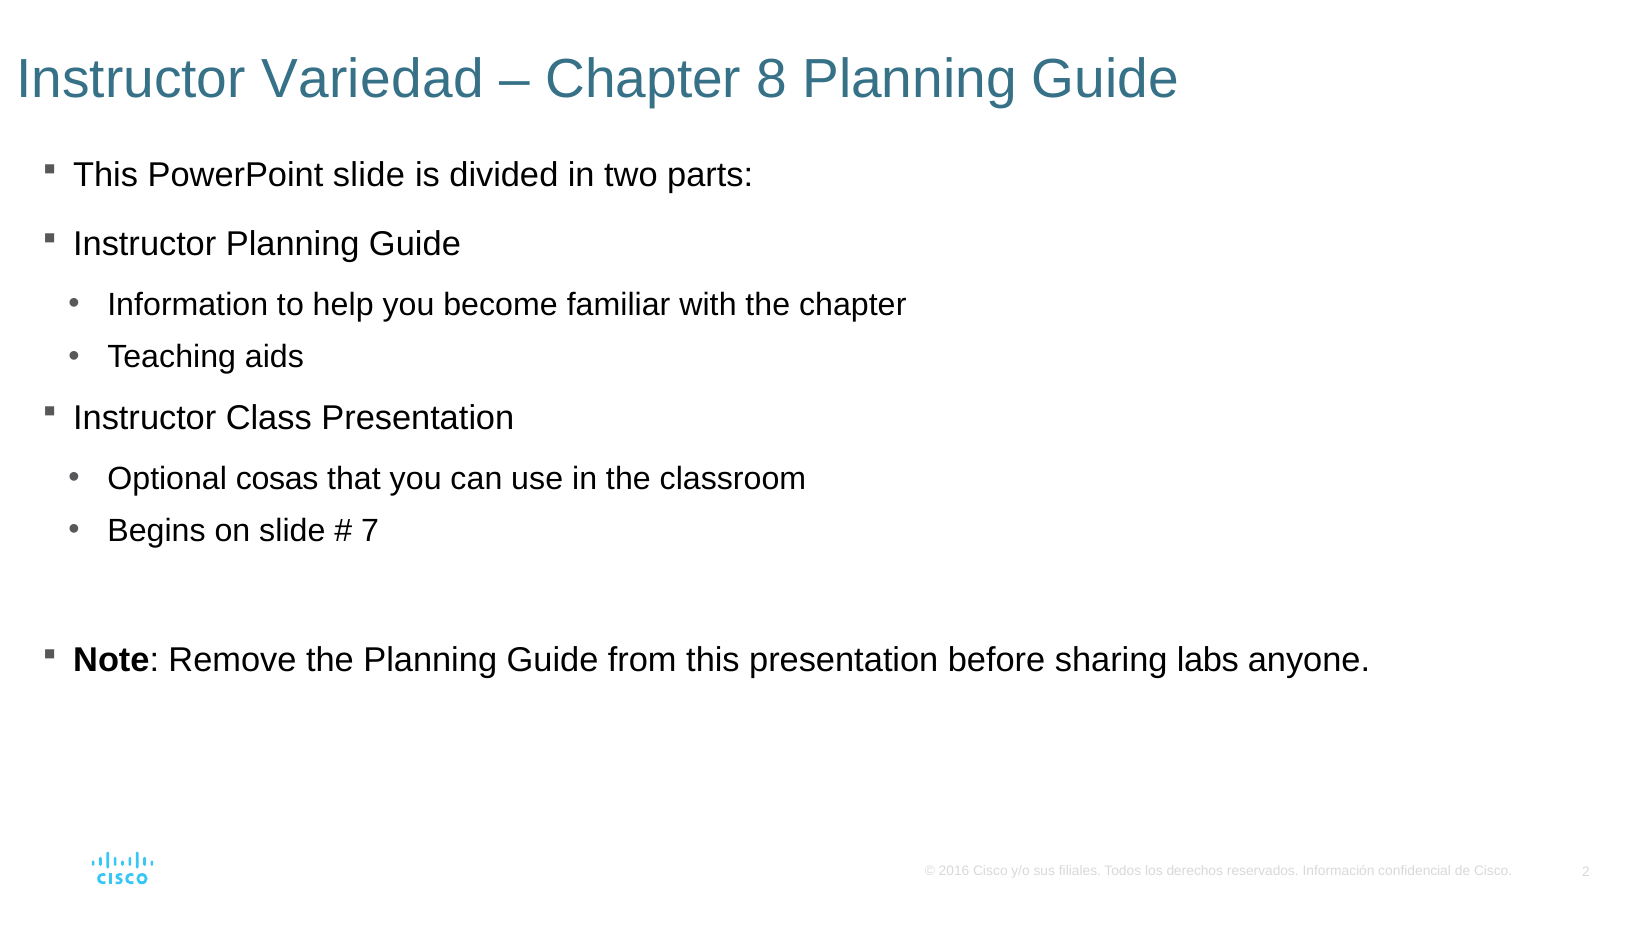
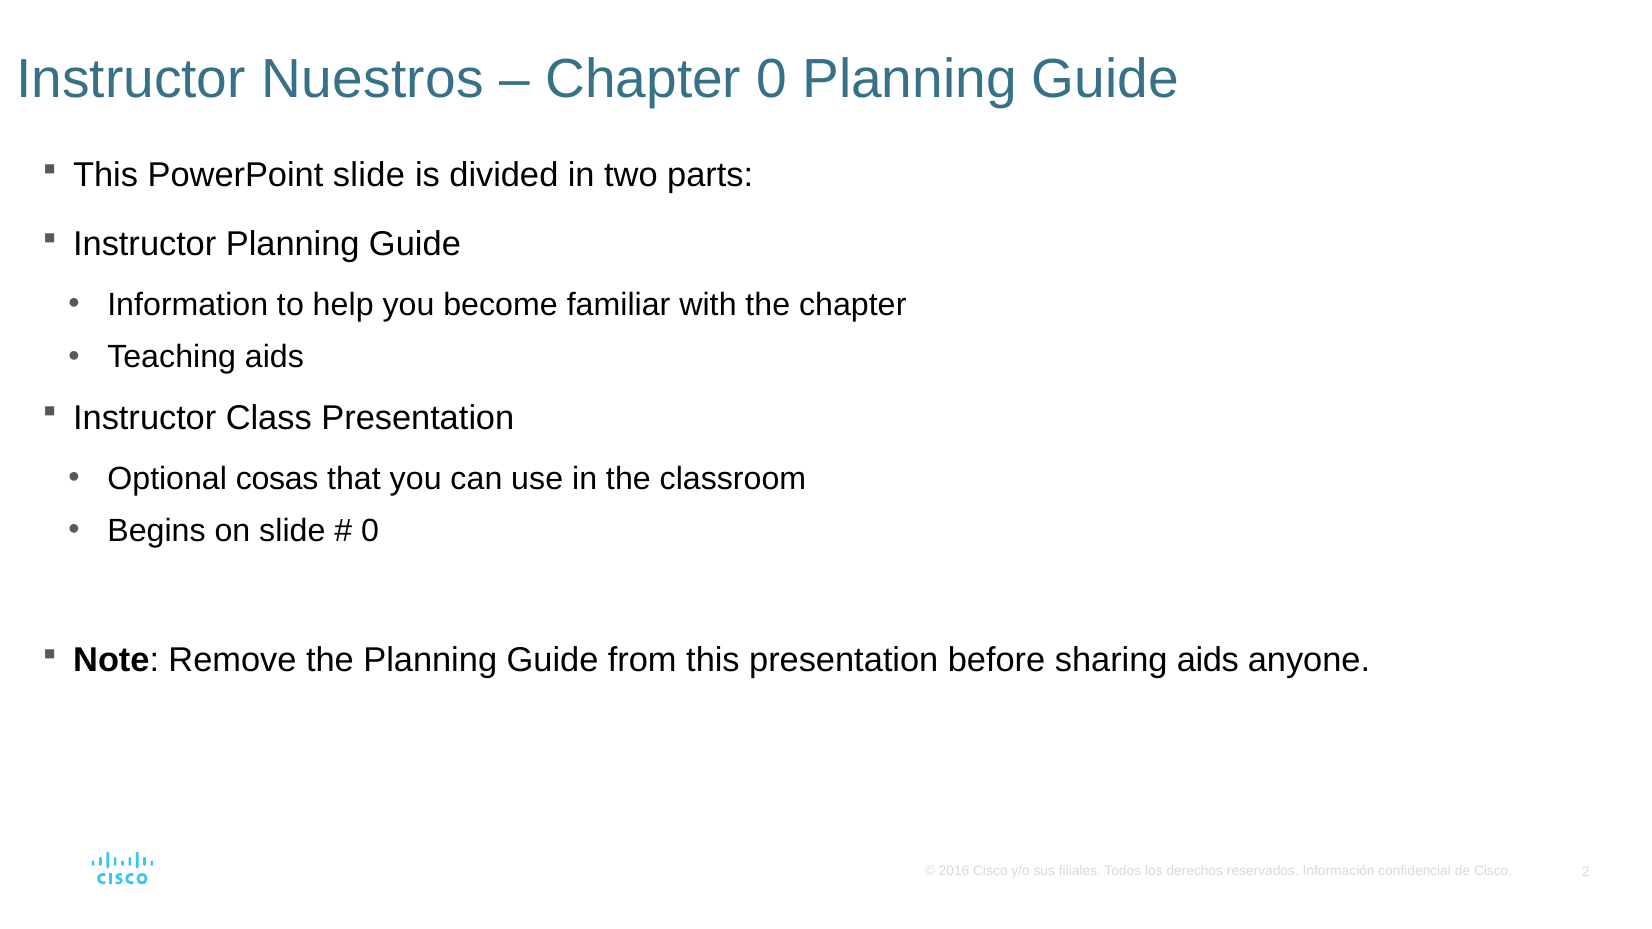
Variedad: Variedad -> Nuestros
Chapter 8: 8 -> 0
7 at (370, 531): 7 -> 0
sharing labs: labs -> aids
